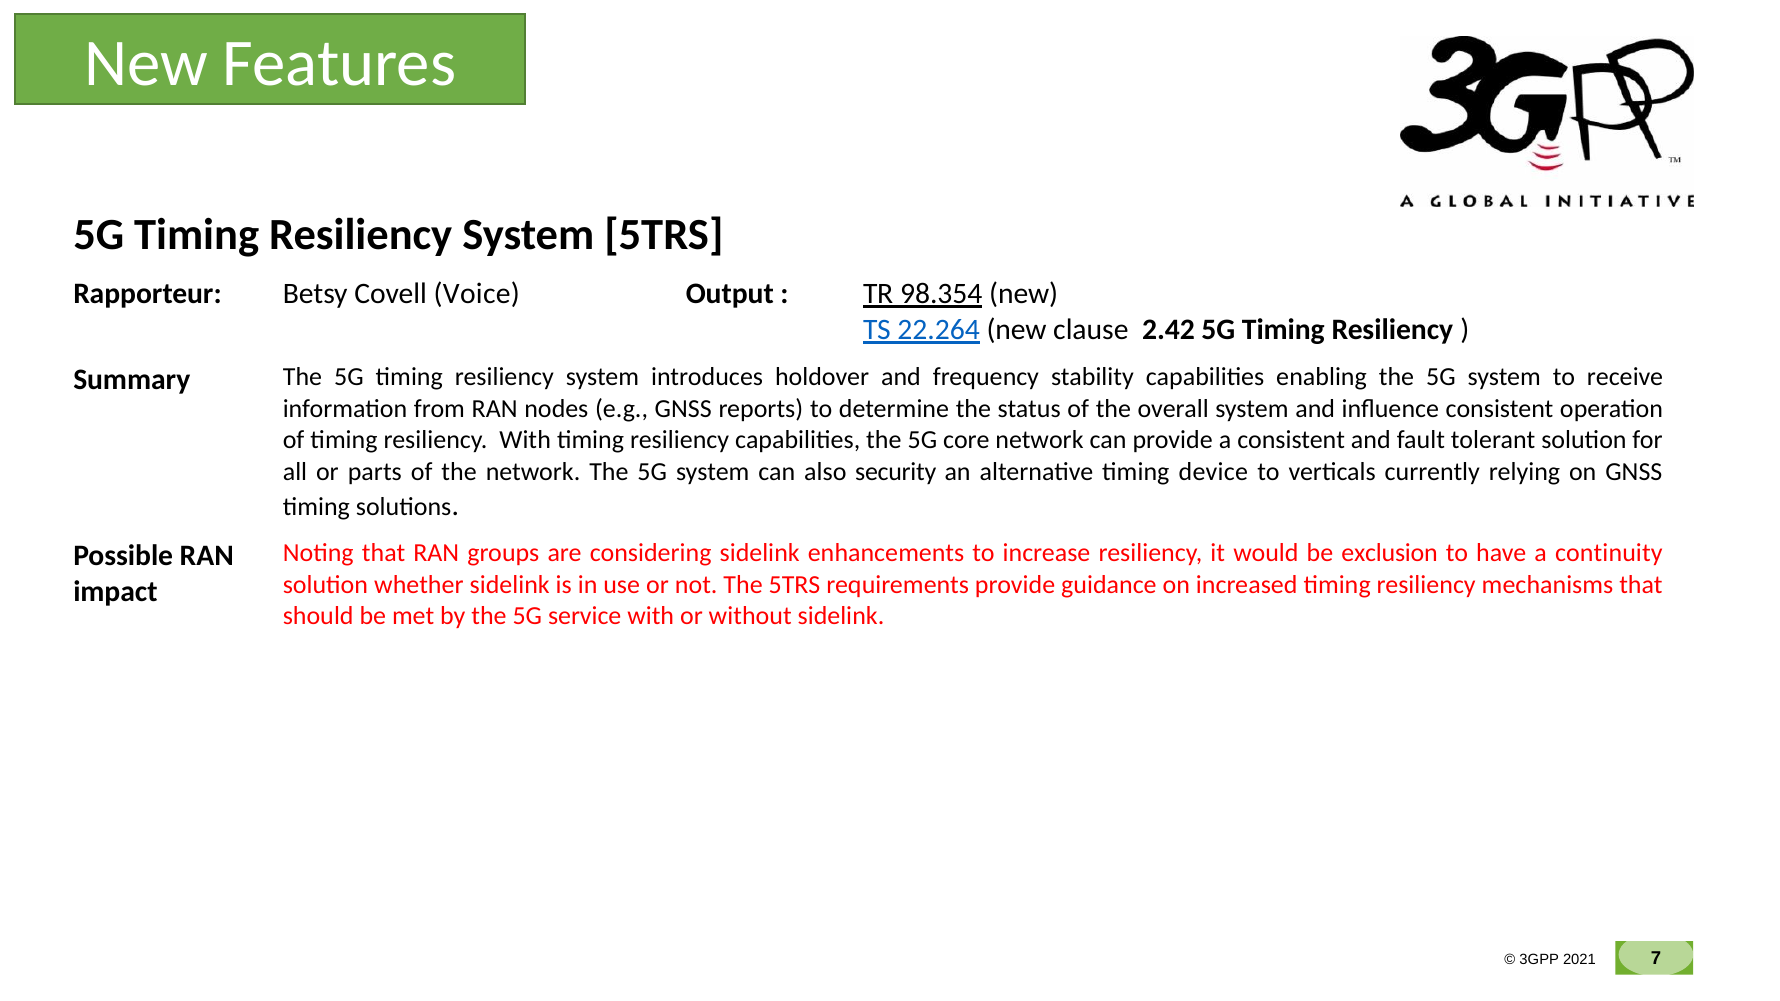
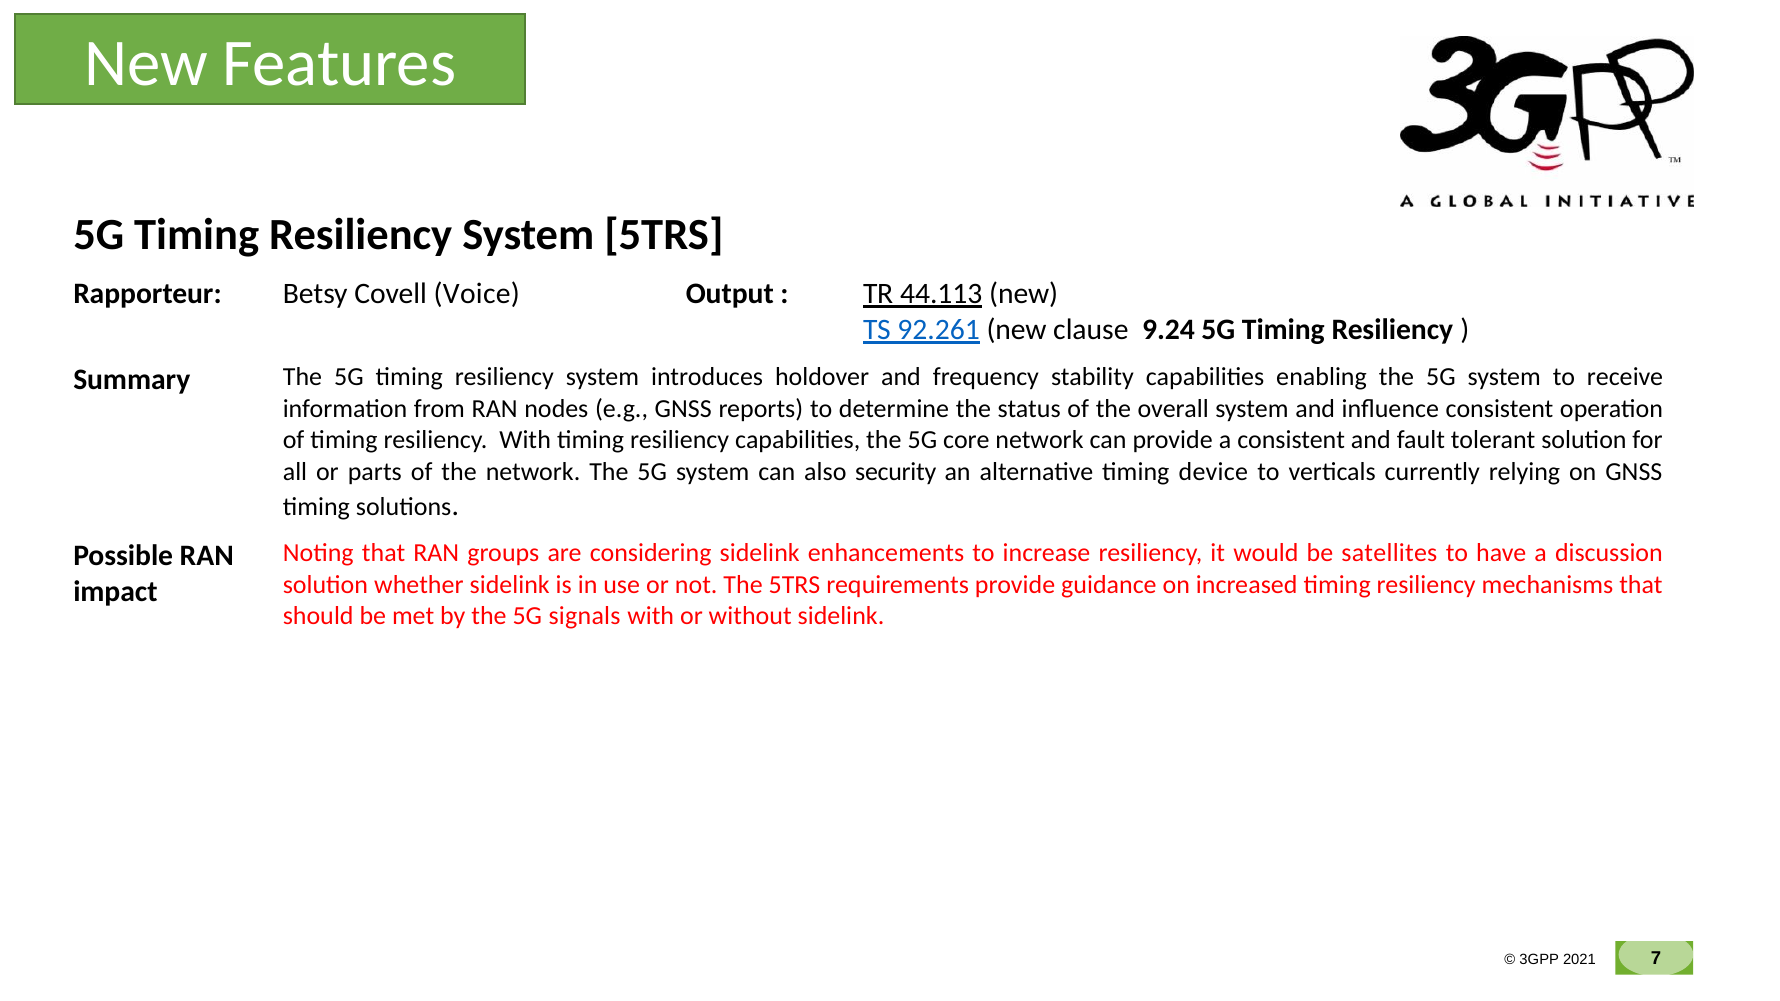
98.354: 98.354 -> 44.113
22.264: 22.264 -> 92.261
2.42: 2.42 -> 9.24
exclusion: exclusion -> satellites
continuity: continuity -> discussion
service: service -> signals
